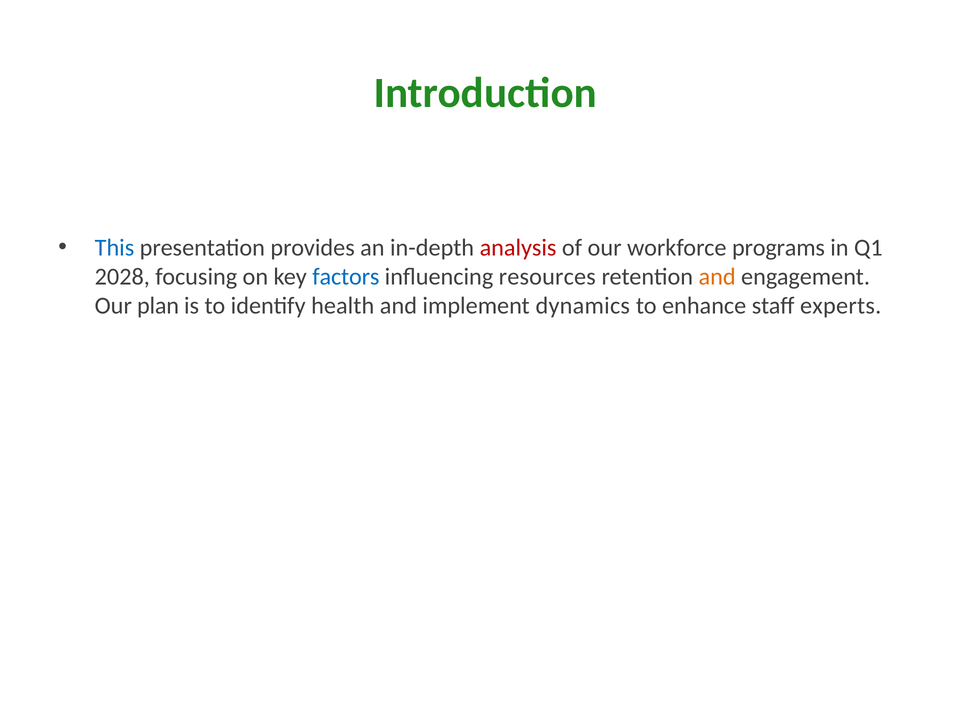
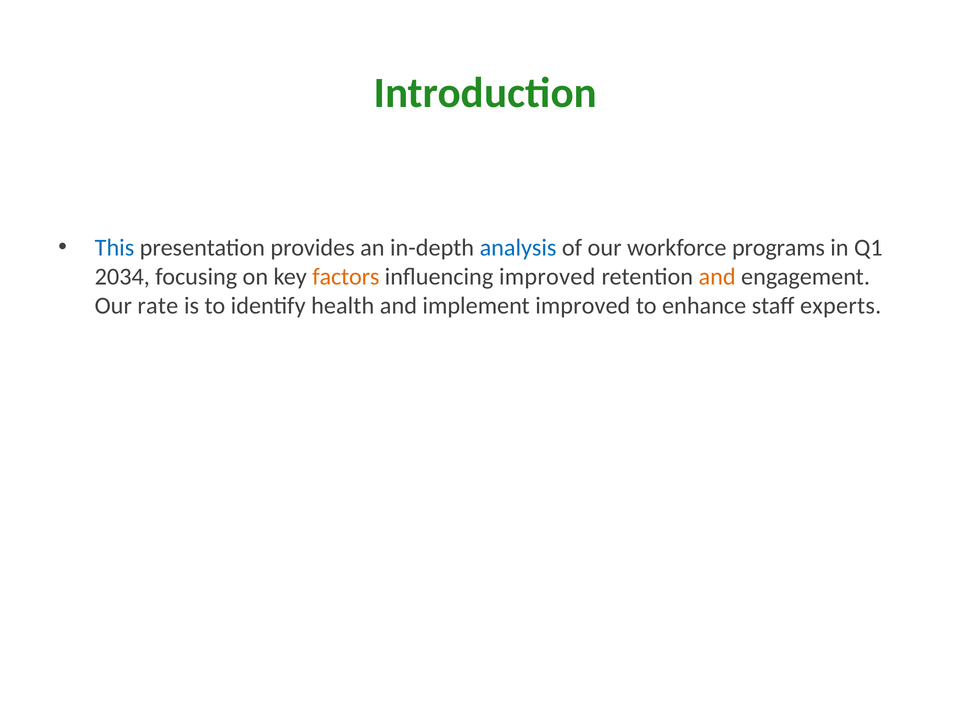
analysis colour: red -> blue
2028: 2028 -> 2034
factors colour: blue -> orange
influencing resources: resources -> improved
plan: plan -> rate
implement dynamics: dynamics -> improved
